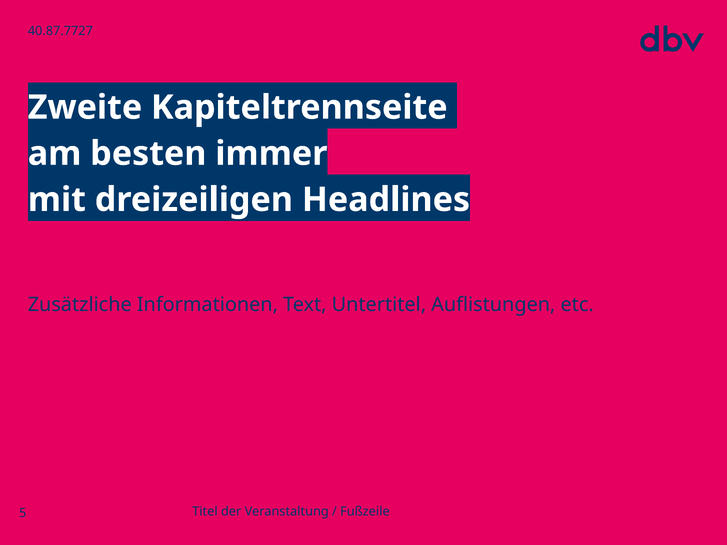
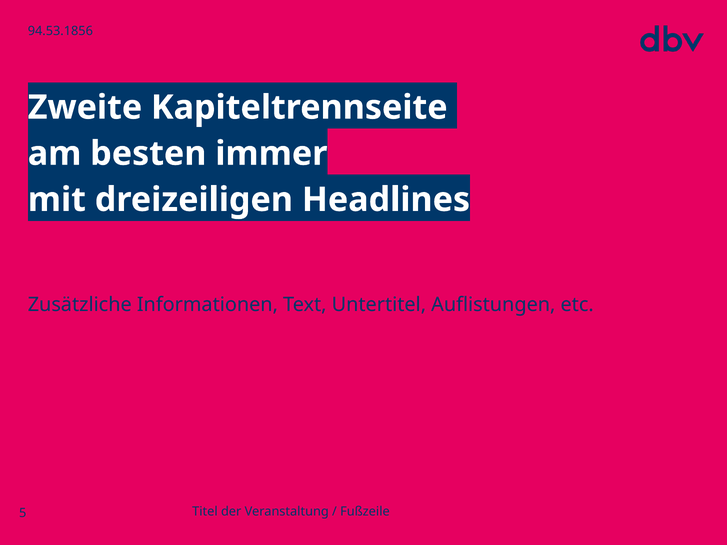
40.87.7727: 40.87.7727 -> 94.53.1856
